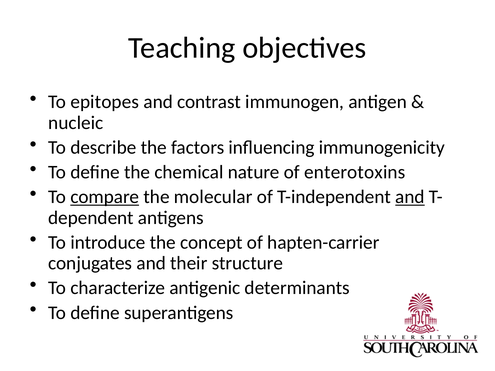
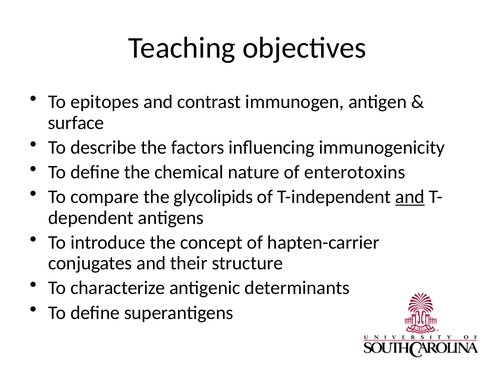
nucleic: nucleic -> surface
compare underline: present -> none
molecular: molecular -> glycolipids
